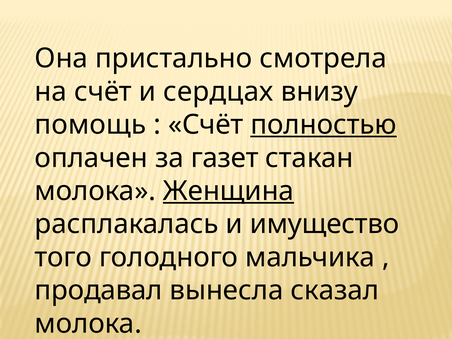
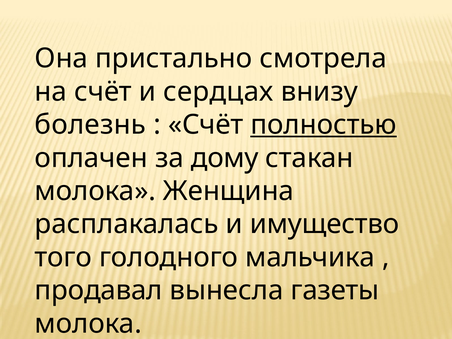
помощь: помощь -> болезнь
газет: газет -> дому
Женщина underline: present -> none
сказал: сказал -> газеты
